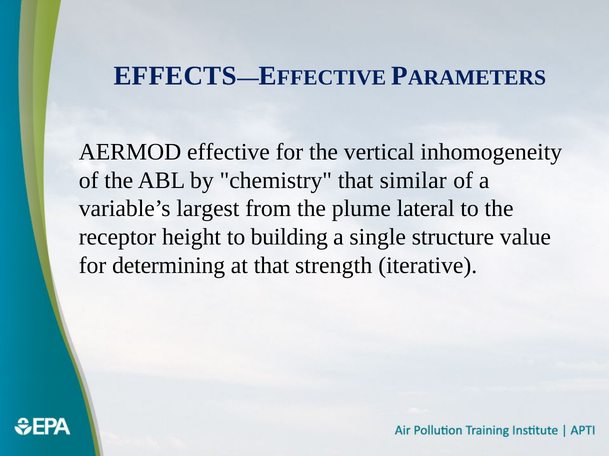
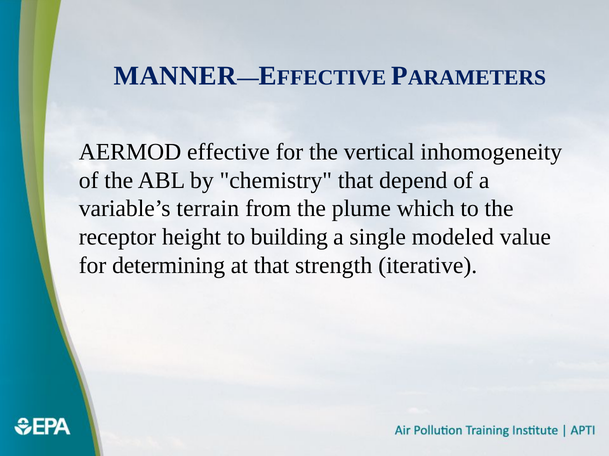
EFFECTS: EFFECTS -> MANNER
similar: similar -> depend
largest: largest -> terrain
lateral: lateral -> which
structure: structure -> modeled
